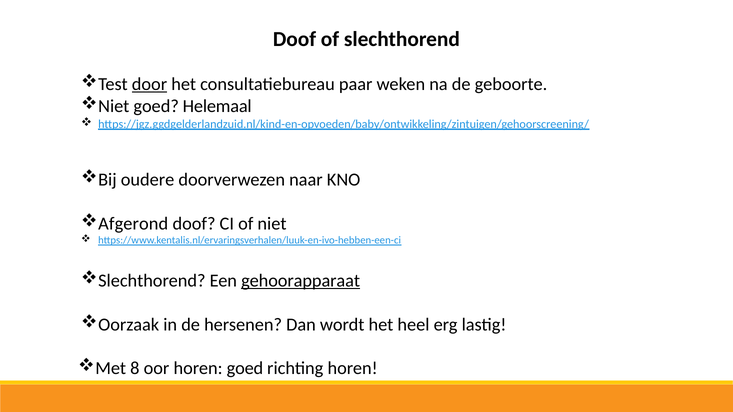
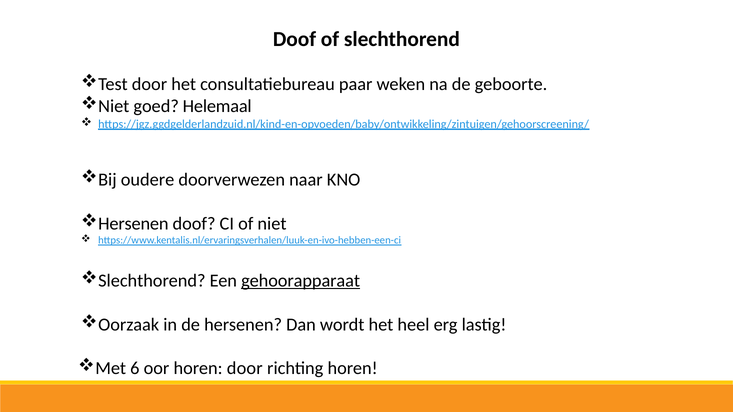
door at (149, 84) underline: present -> none
Afgerond at (133, 224): Afgerond -> Hersenen
8: 8 -> 6
horen goed: goed -> door
